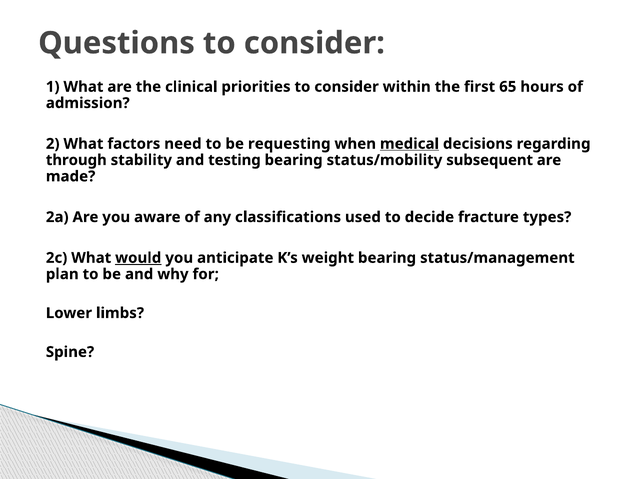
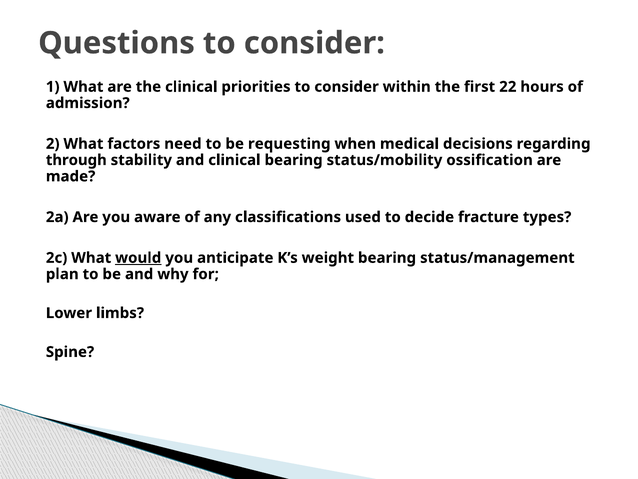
65: 65 -> 22
medical underline: present -> none
and testing: testing -> clinical
subsequent: subsequent -> ossification
